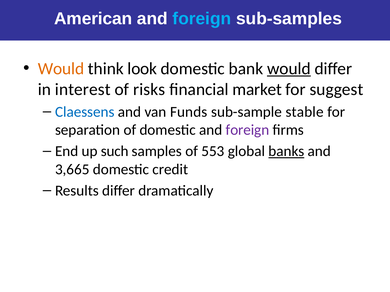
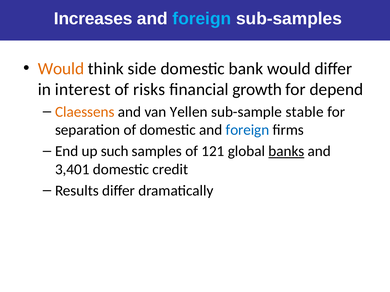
American: American -> Increases
look: look -> side
would at (289, 69) underline: present -> none
market: market -> growth
suggest: suggest -> depend
Claessens colour: blue -> orange
Funds: Funds -> Yellen
foreign at (247, 130) colour: purple -> blue
553: 553 -> 121
3,665: 3,665 -> 3,401
